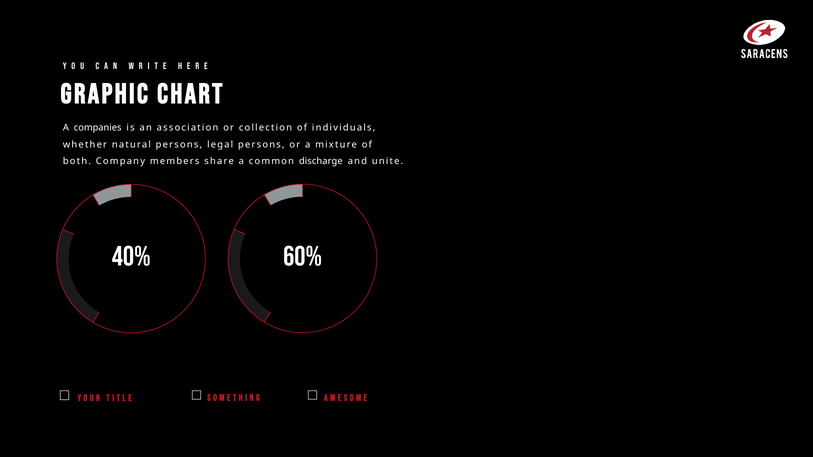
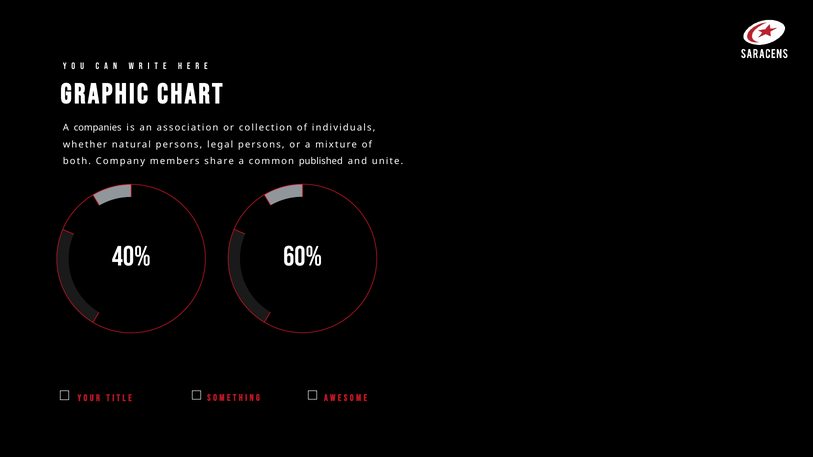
discharge: discharge -> published
